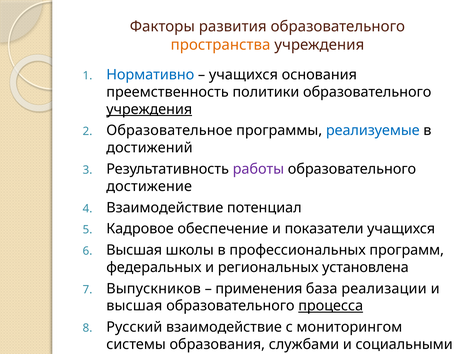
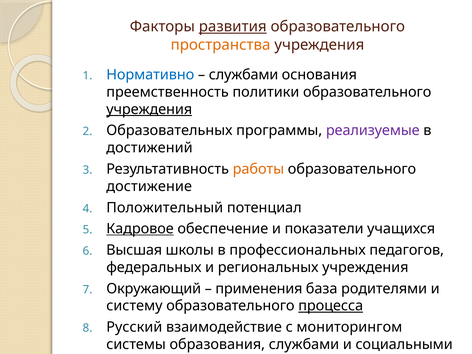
развития underline: none -> present
учащихся at (243, 75): учащихся -> службами
Образовательное: Образовательное -> Образовательных
реализуемые colour: blue -> purple
работы colour: purple -> orange
Взаимодействие at (165, 208): Взаимодействие -> Положительный
Кадровое underline: none -> present
программ: программ -> педагогов
региональных установлена: установлена -> учреждения
Выпускников: Выпускников -> Окружающий
реализации: реализации -> родителями
высшая at (134, 306): высшая -> систему
